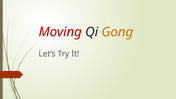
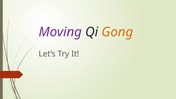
Moving colour: red -> purple
